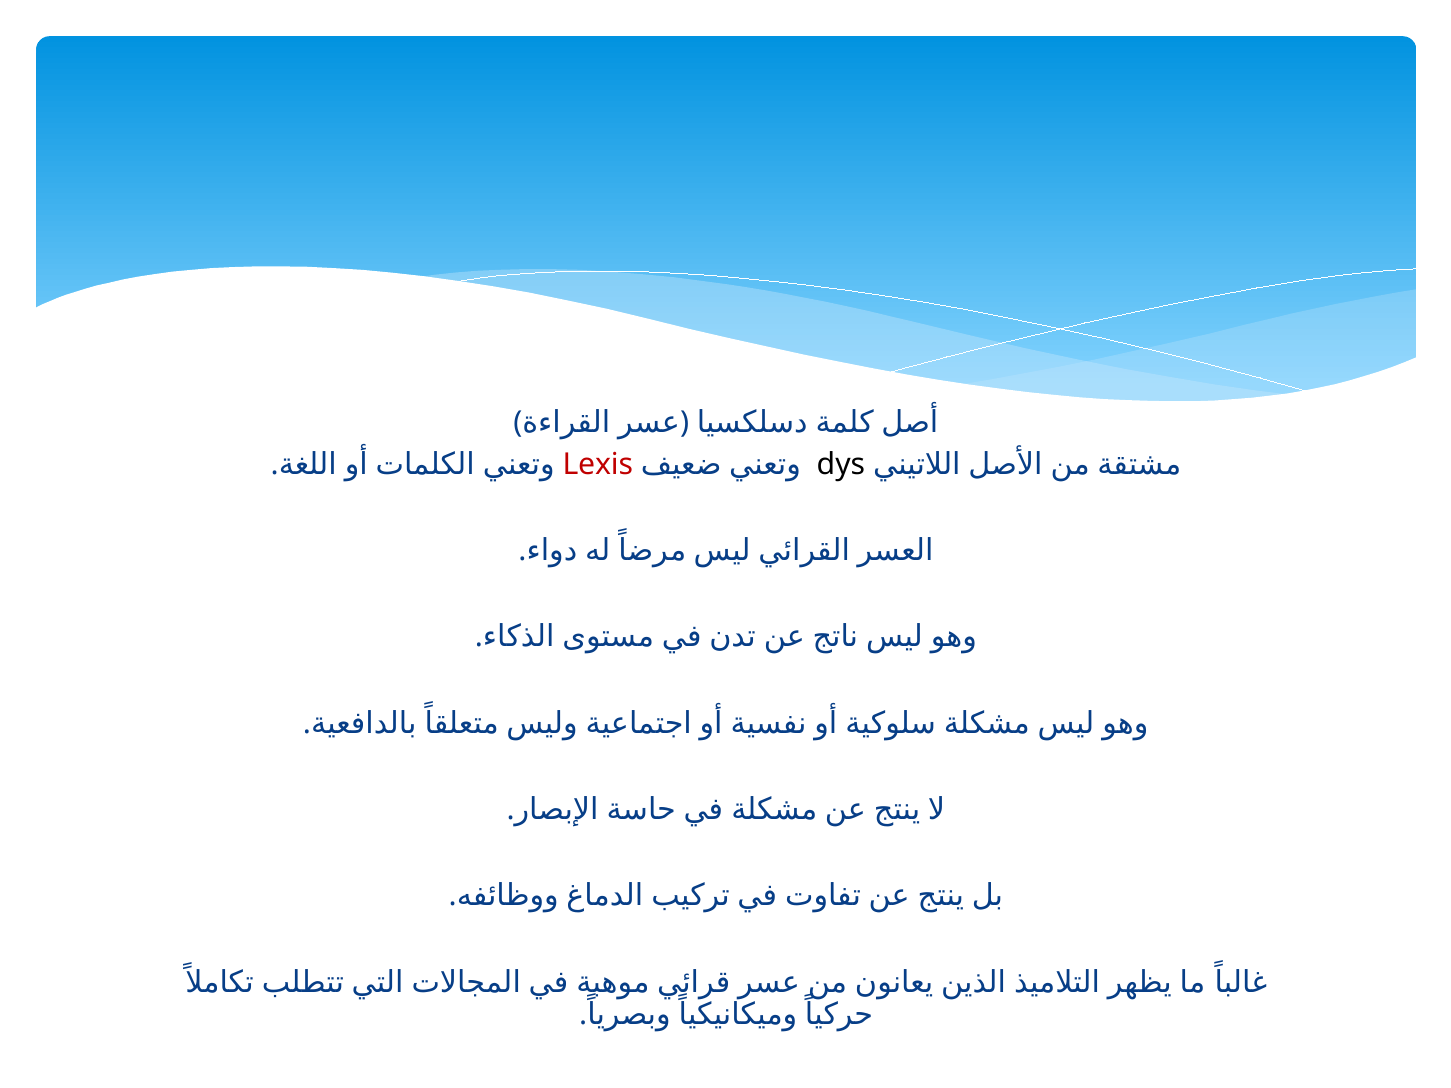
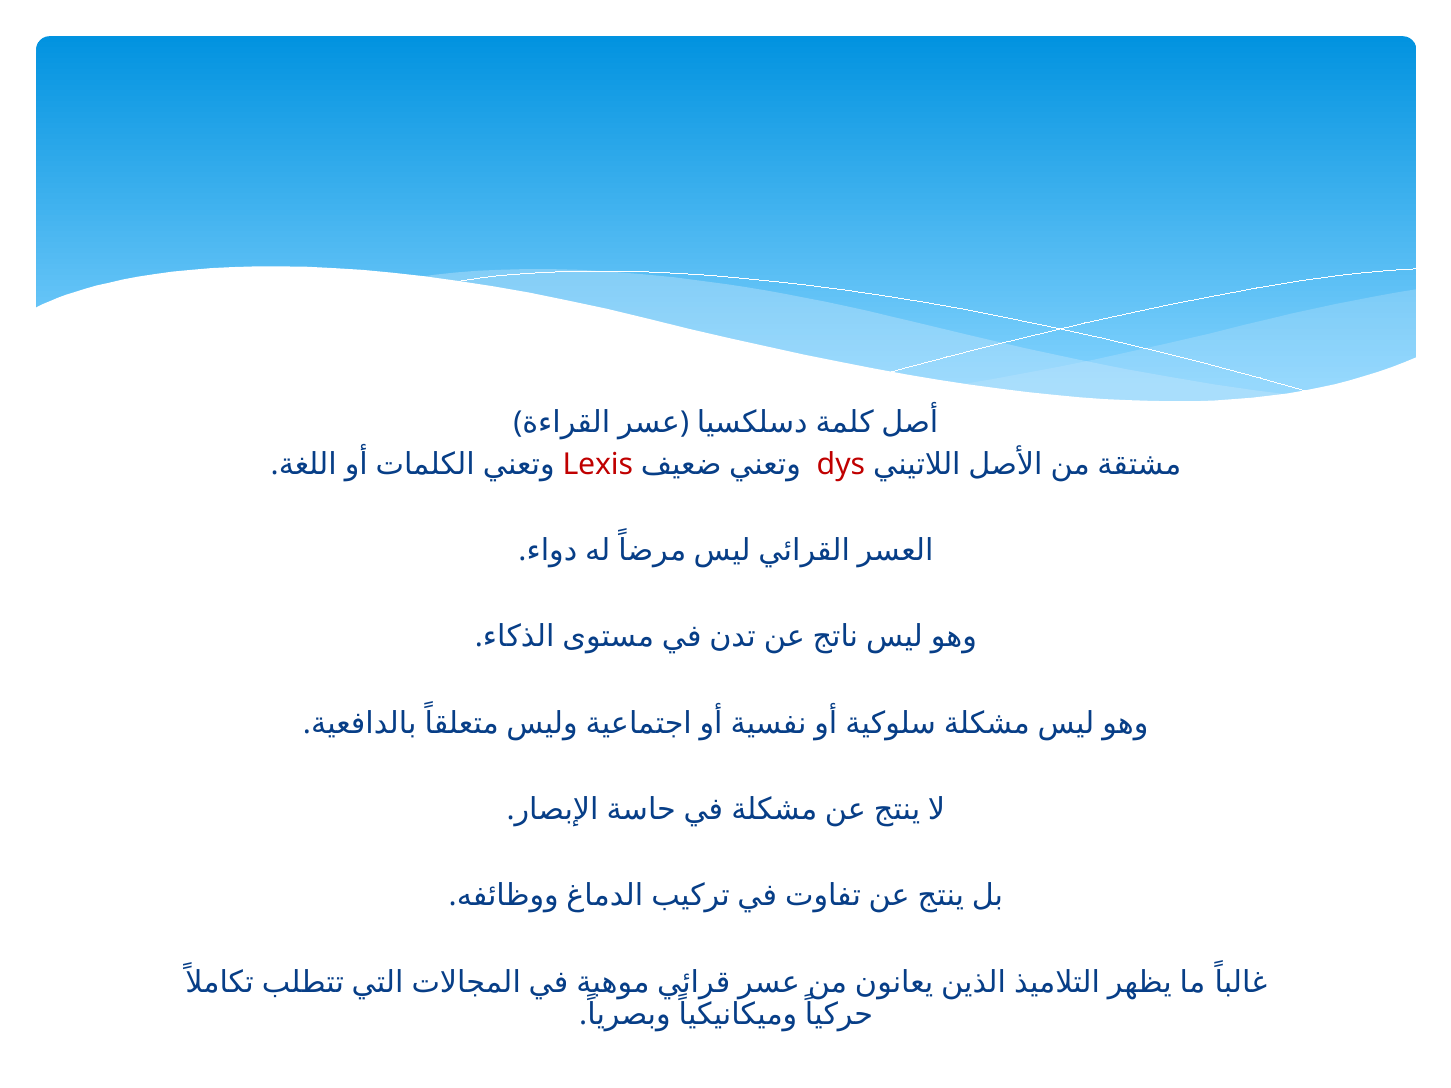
dys colour: black -> red
